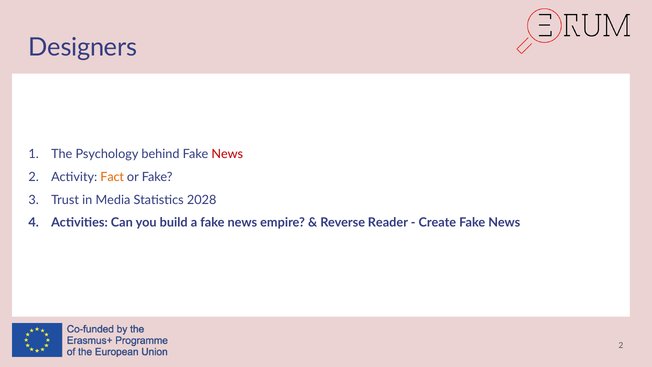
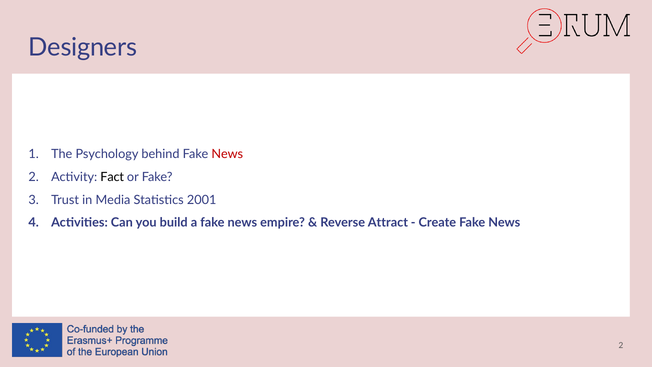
Fact colour: orange -> black
2028: 2028 -> 2001
Reader: Reader -> Attract
